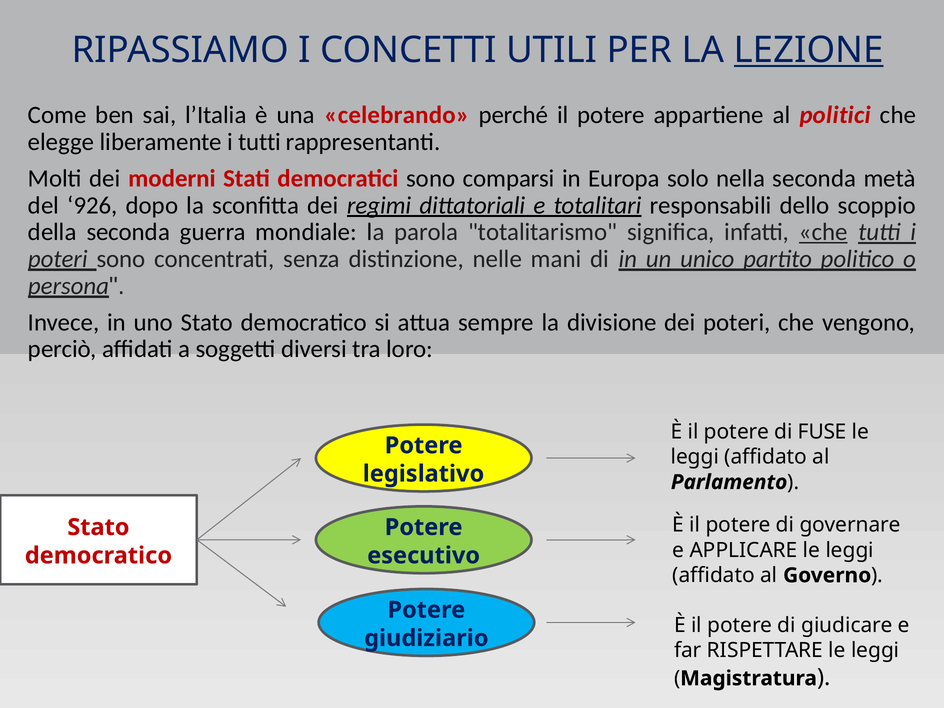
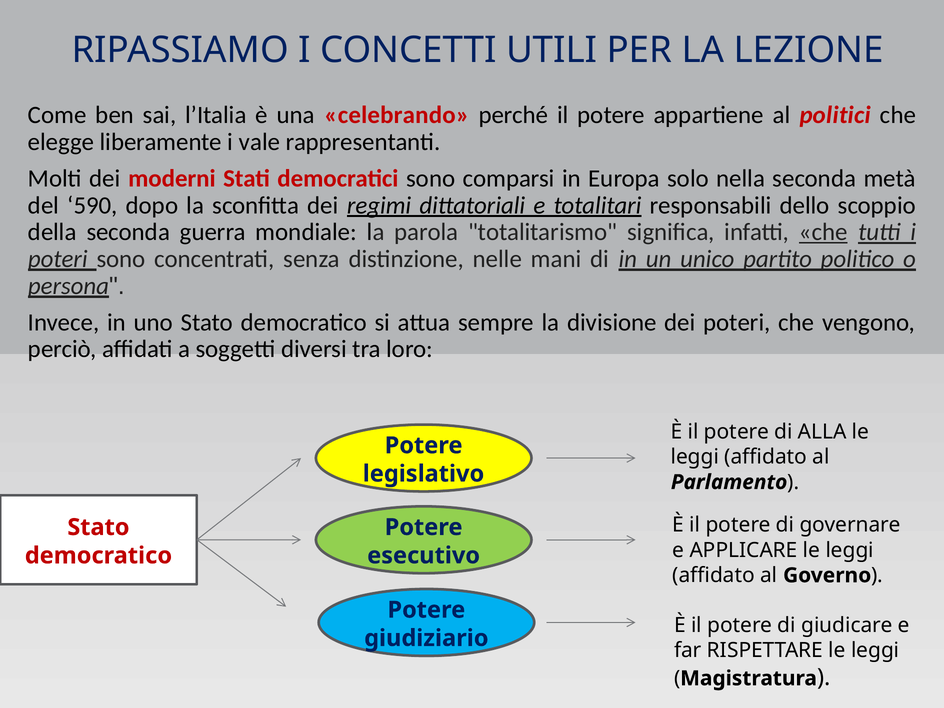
LEZIONE underline: present -> none
i tutti: tutti -> vale
926: 926 -> 590
FUSE: FUSE -> ALLA
